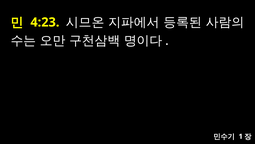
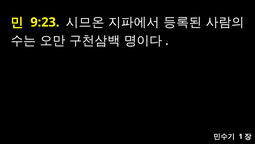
4:23: 4:23 -> 9:23
